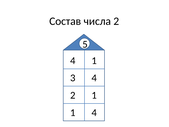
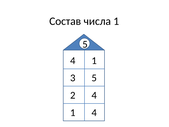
числа 2: 2 -> 1
3 4: 4 -> 5
2 1: 1 -> 4
